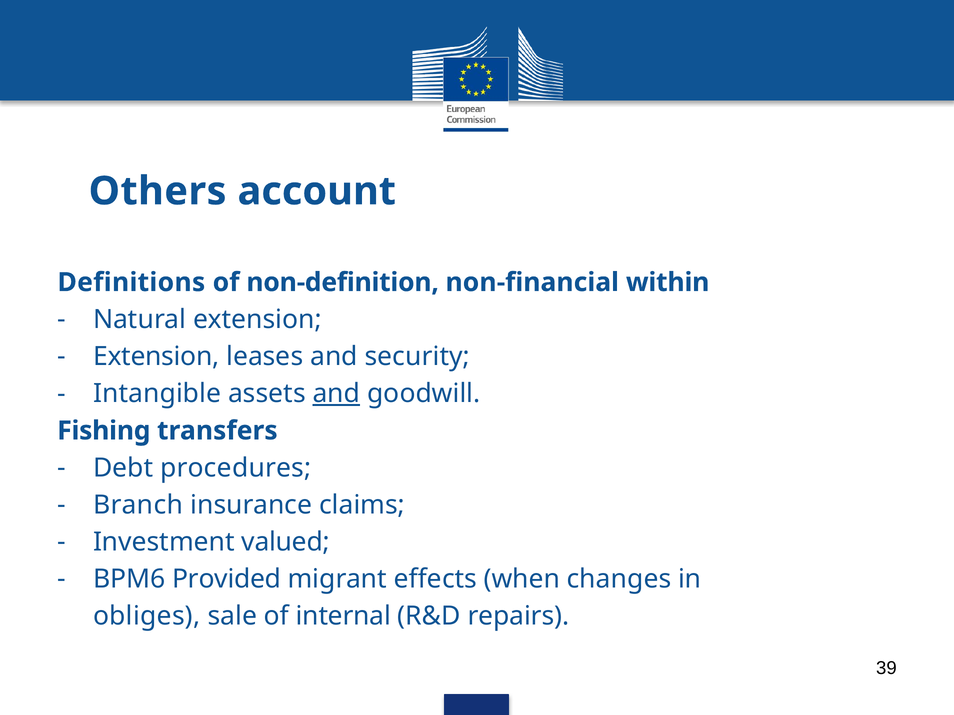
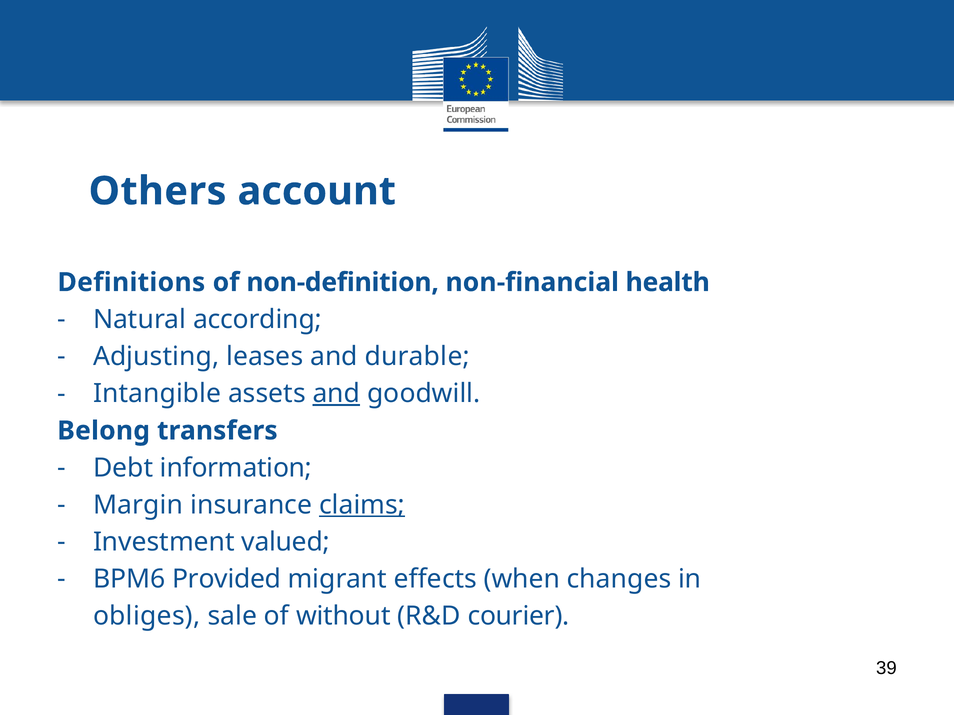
within: within -> health
Natural extension: extension -> according
Extension at (156, 357): Extension -> Adjusting
security: security -> durable
Fishing: Fishing -> Belong
procedures: procedures -> information
Branch: Branch -> Margin
claims underline: none -> present
internal: internal -> without
repairs: repairs -> courier
